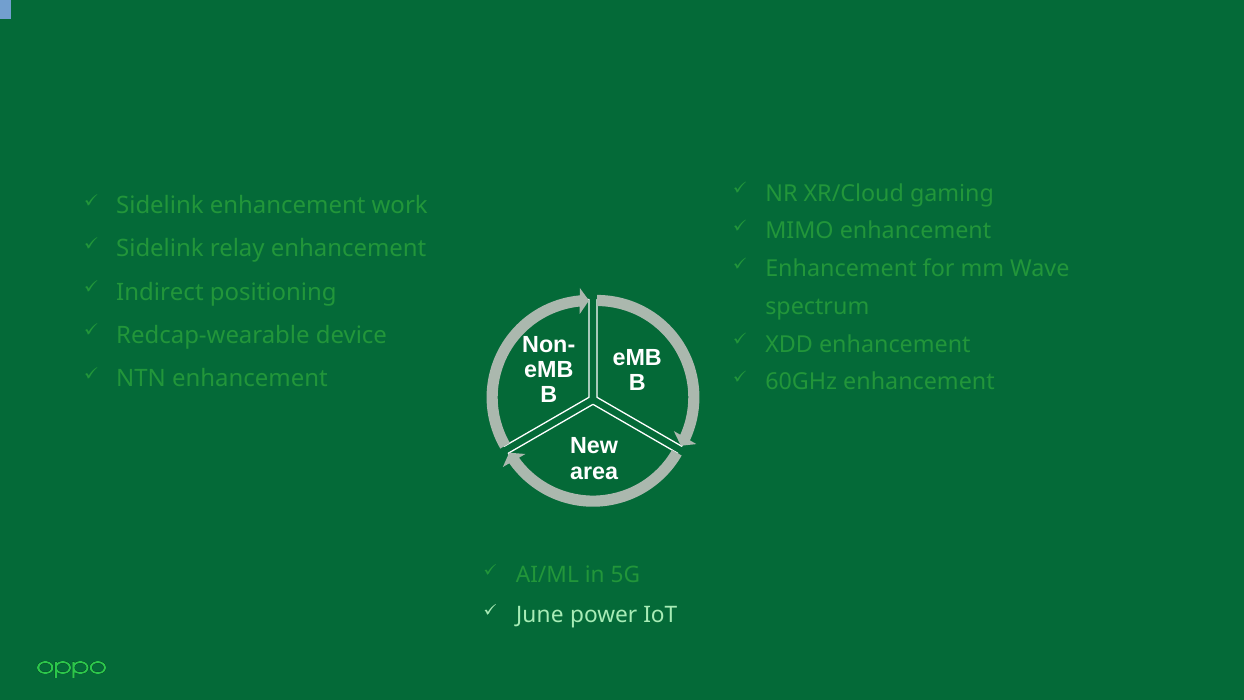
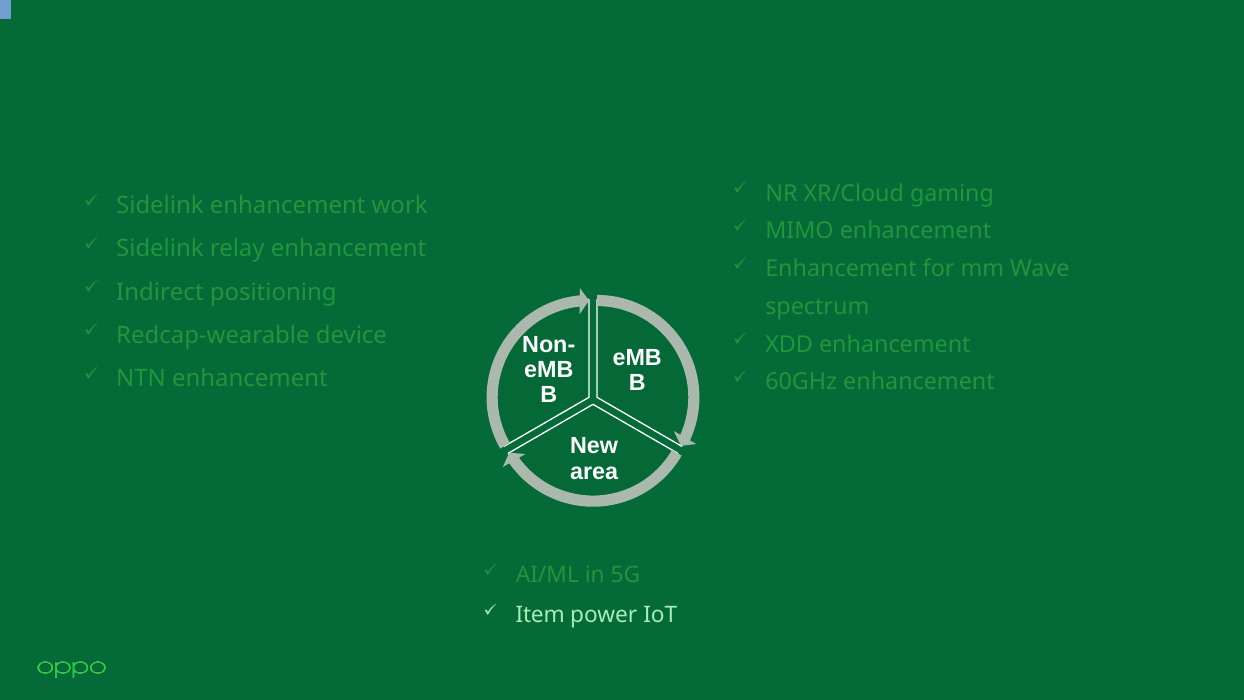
June: June -> Item
